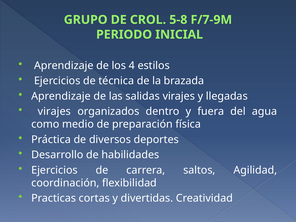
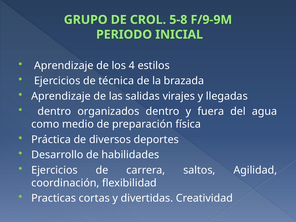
F/7-9M: F/7-9M -> F/9-9M
virajes at (54, 111): virajes -> dentro
